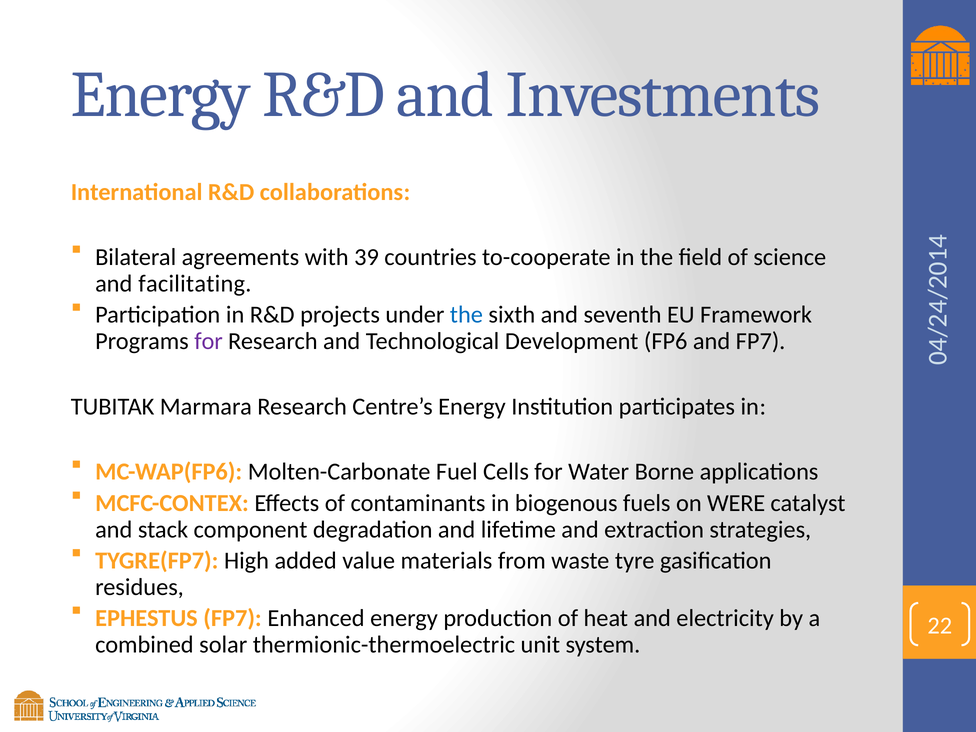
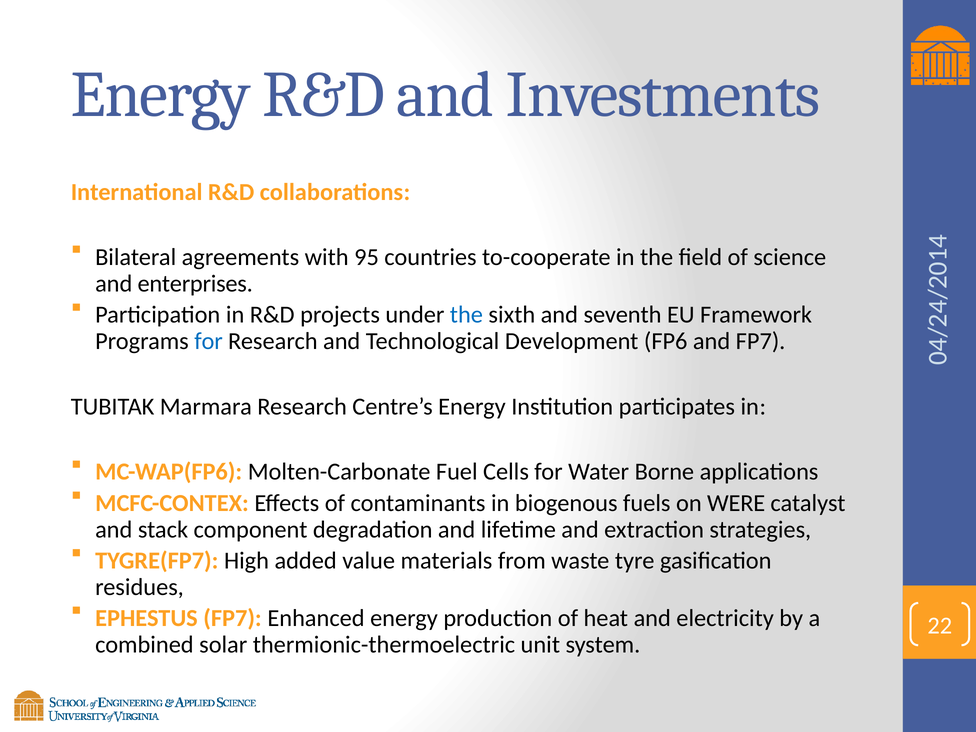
39: 39 -> 95
facilitating: facilitating -> enterprises
for at (209, 341) colour: purple -> blue
